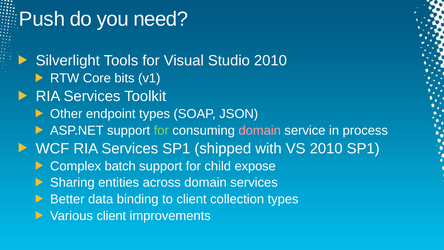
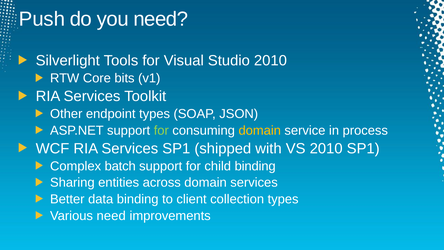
domain at (260, 130) colour: pink -> yellow
child expose: expose -> binding
Various client: client -> need
